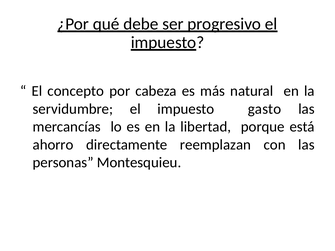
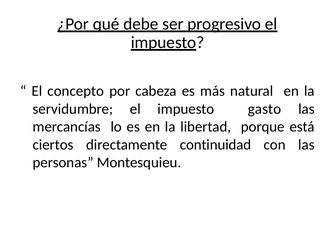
ahorro: ahorro -> ciertos
reemplazan: reemplazan -> continuidad
